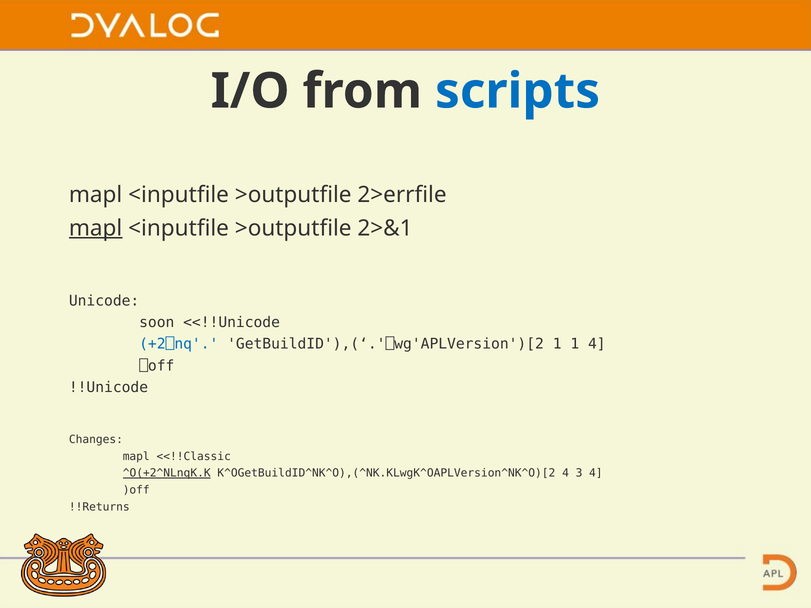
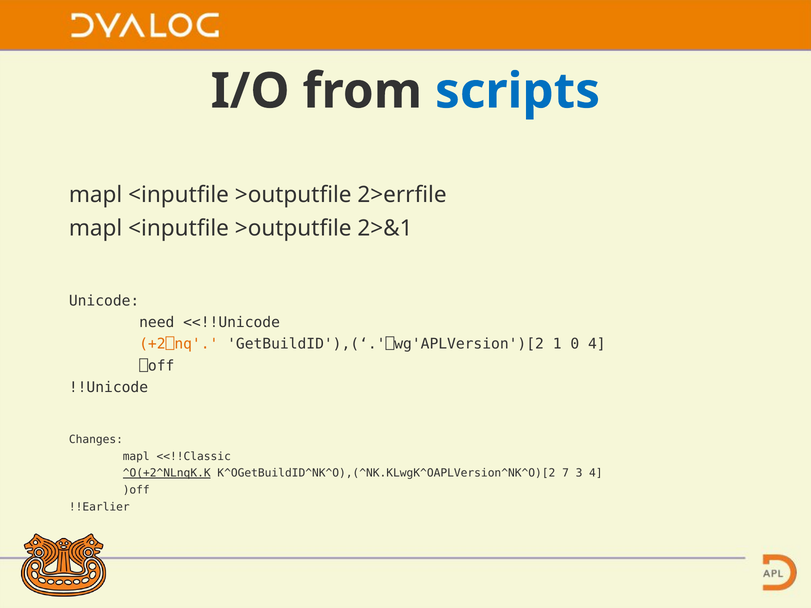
mapl at (96, 228) underline: present -> none
soon: soon -> need
+2⎕nq colour: blue -> orange
1 1: 1 -> 0
K^OGetBuildID^NK^O),(^NK.KLwgK^OAPLVersion^NK^O)[2 4: 4 -> 7
!!Returns: !!Returns -> !!Earlier
